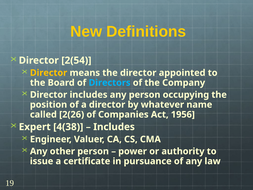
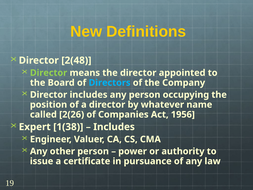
2(54: 2(54 -> 2(48
Director at (49, 73) colour: yellow -> light green
4(38: 4(38 -> 1(38
